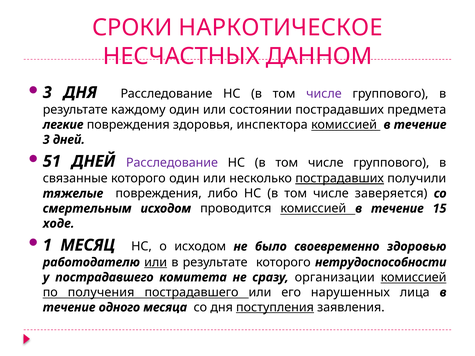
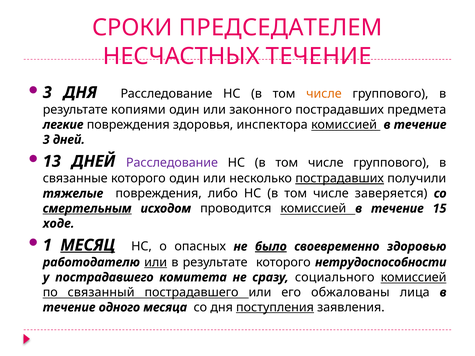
НАРКОТИЧЕСКОЕ: НАРКОТИЧЕСКОЕ -> ПРЕДСЕДАТЕЛЕМ
НЕСЧАСТНЫХ ДАННОМ: ДАННОМ -> ТЕЧЕНИЕ
числе at (324, 94) colour: purple -> orange
каждому: каждому -> копиями
состоянии: состоянии -> законного
51: 51 -> 13
смертельным underline: none -> present
МЕСЯЦ underline: none -> present
о исходом: исходом -> опасных
было underline: none -> present
организации: организации -> социального
получения: получения -> связанный
нарушенных: нарушенных -> обжалованы
